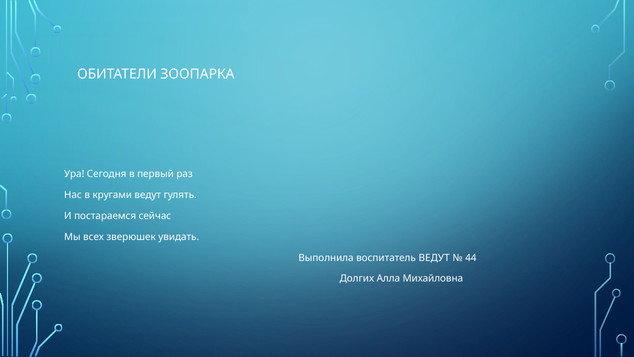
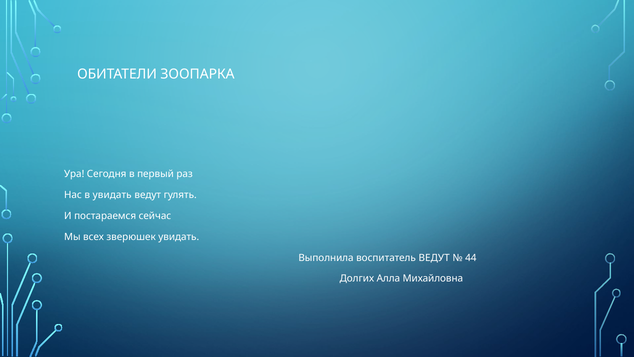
в кругами: кругами -> увидать
